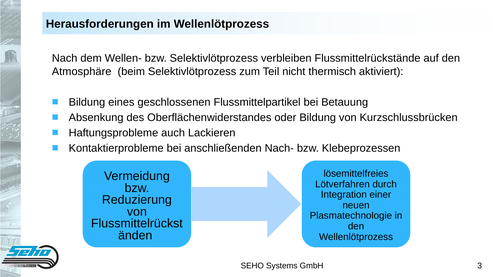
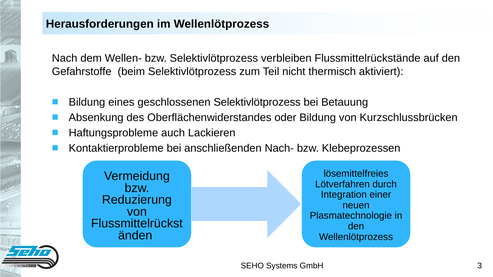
Atmosphäre: Atmosphäre -> Gefahrstoffe
geschlossenen Flussmittelpartikel: Flussmittelpartikel -> Selektivlötprozess
